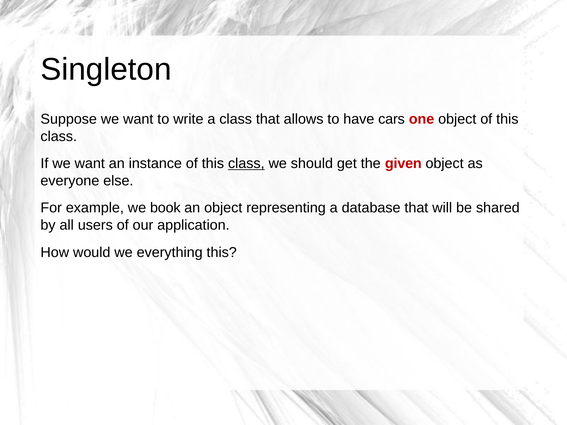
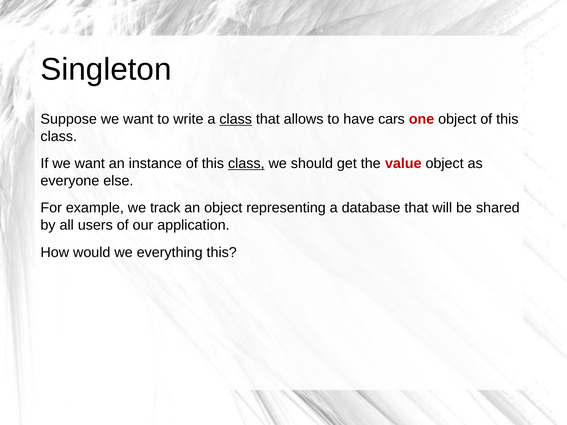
class at (236, 119) underline: none -> present
given: given -> value
book: book -> track
